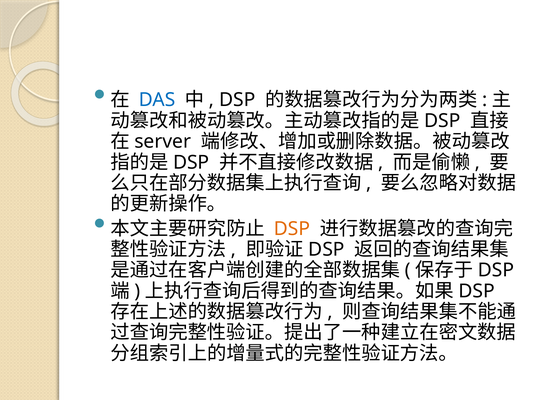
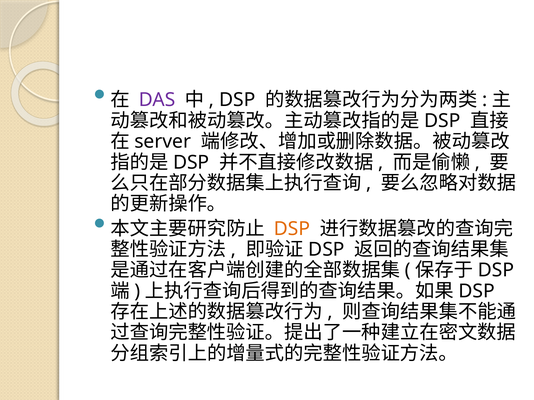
DAS colour: blue -> purple
